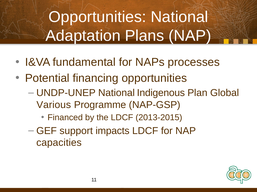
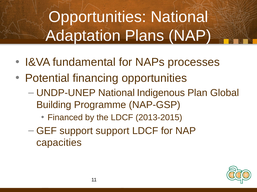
Various: Various -> Building
support impacts: impacts -> support
